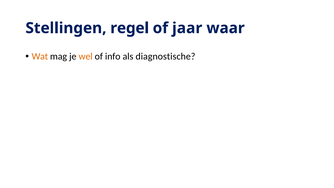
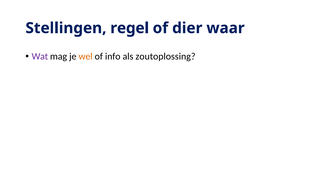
jaar: jaar -> dier
Wat colour: orange -> purple
diagnostische: diagnostische -> zoutoplossing
